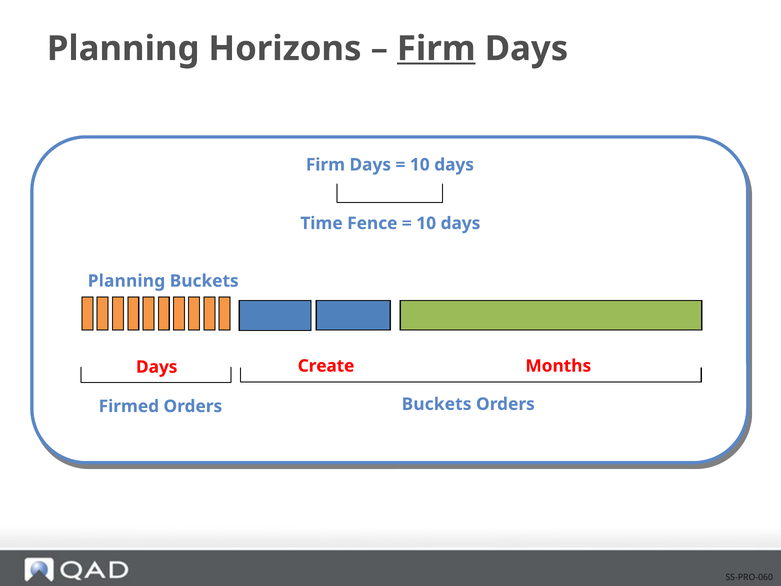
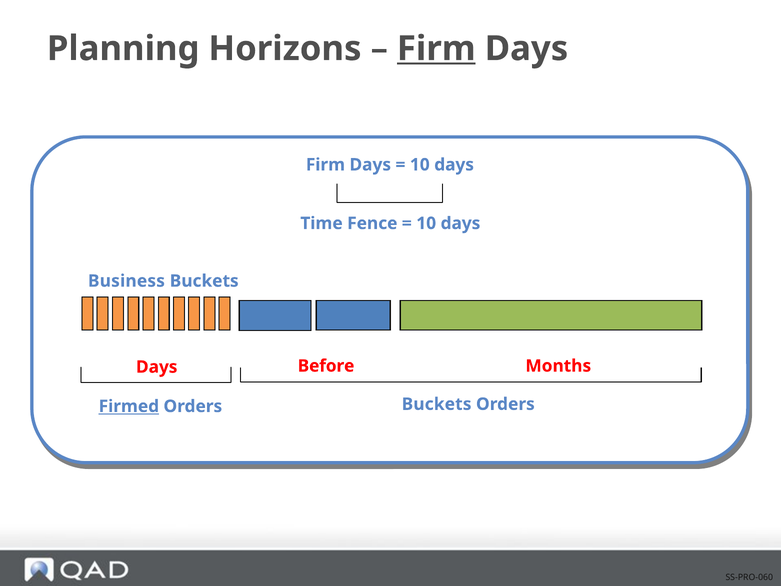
Planning at (126, 281): Planning -> Business
Create: Create -> Before
Firmed underline: none -> present
